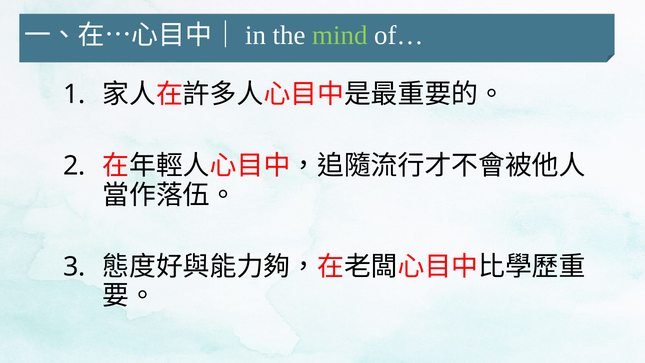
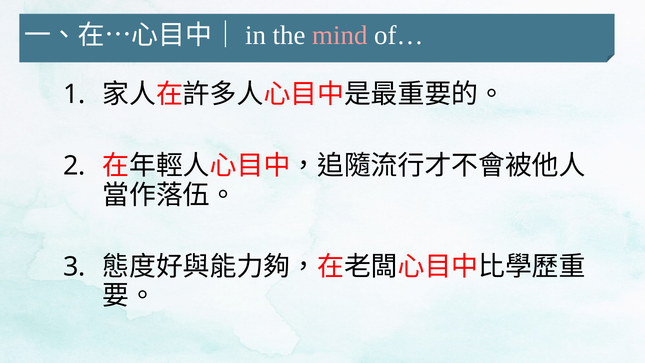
mind colour: light green -> pink
